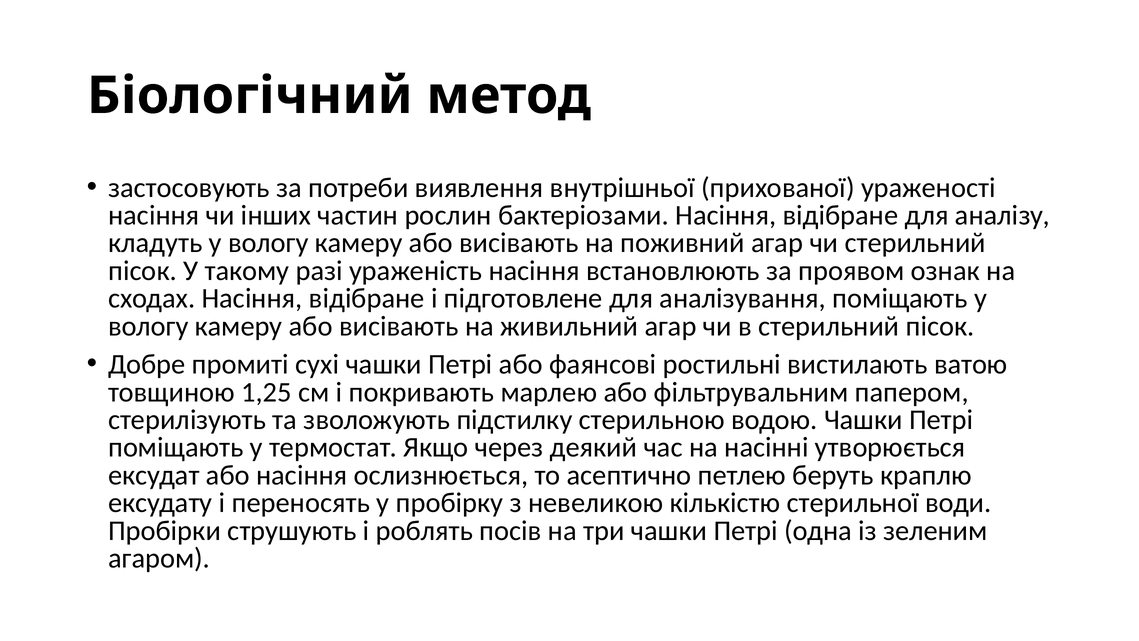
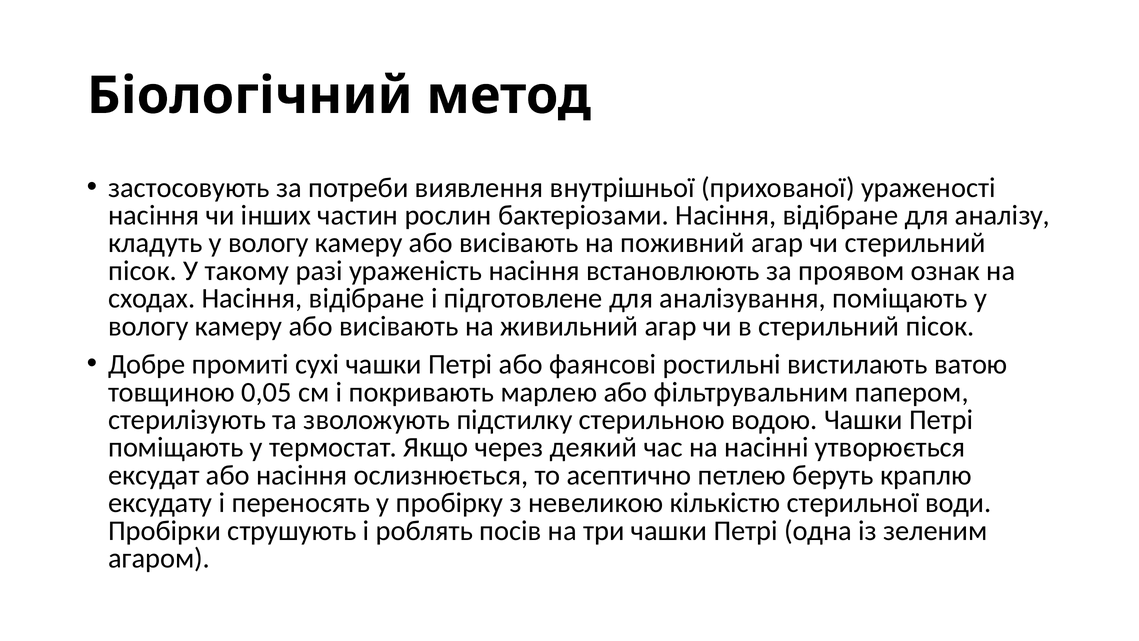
1,25: 1,25 -> 0,05
